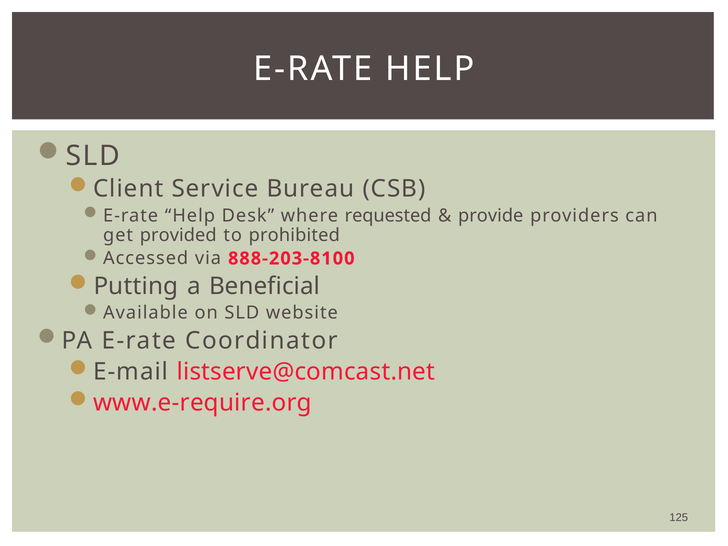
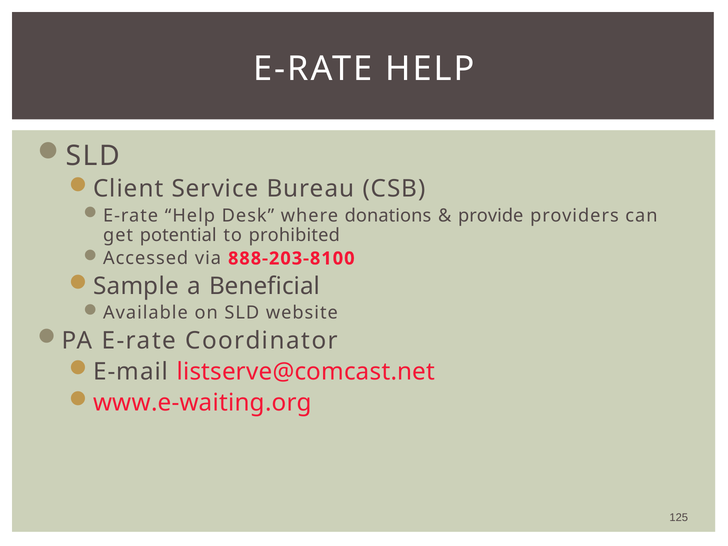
requested: requested -> donations
provided: provided -> potential
Putting: Putting -> Sample
www.e-require.org: www.e-require.org -> www.e-waiting.org
